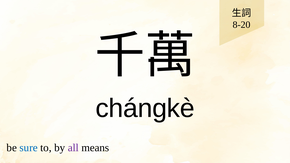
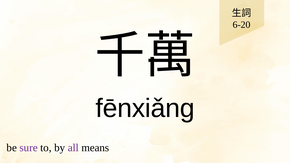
8-20: 8-20 -> 6-20
chángkè: chángkè -> fēnxiǎng
sure colour: blue -> purple
